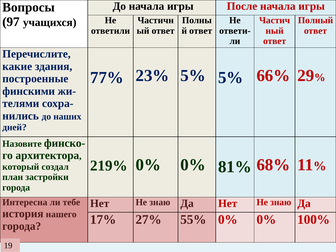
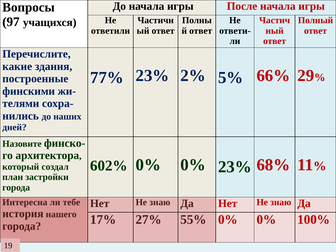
23% 5%: 5% -> 2%
219%: 219% -> 602%
0% 81%: 81% -> 23%
